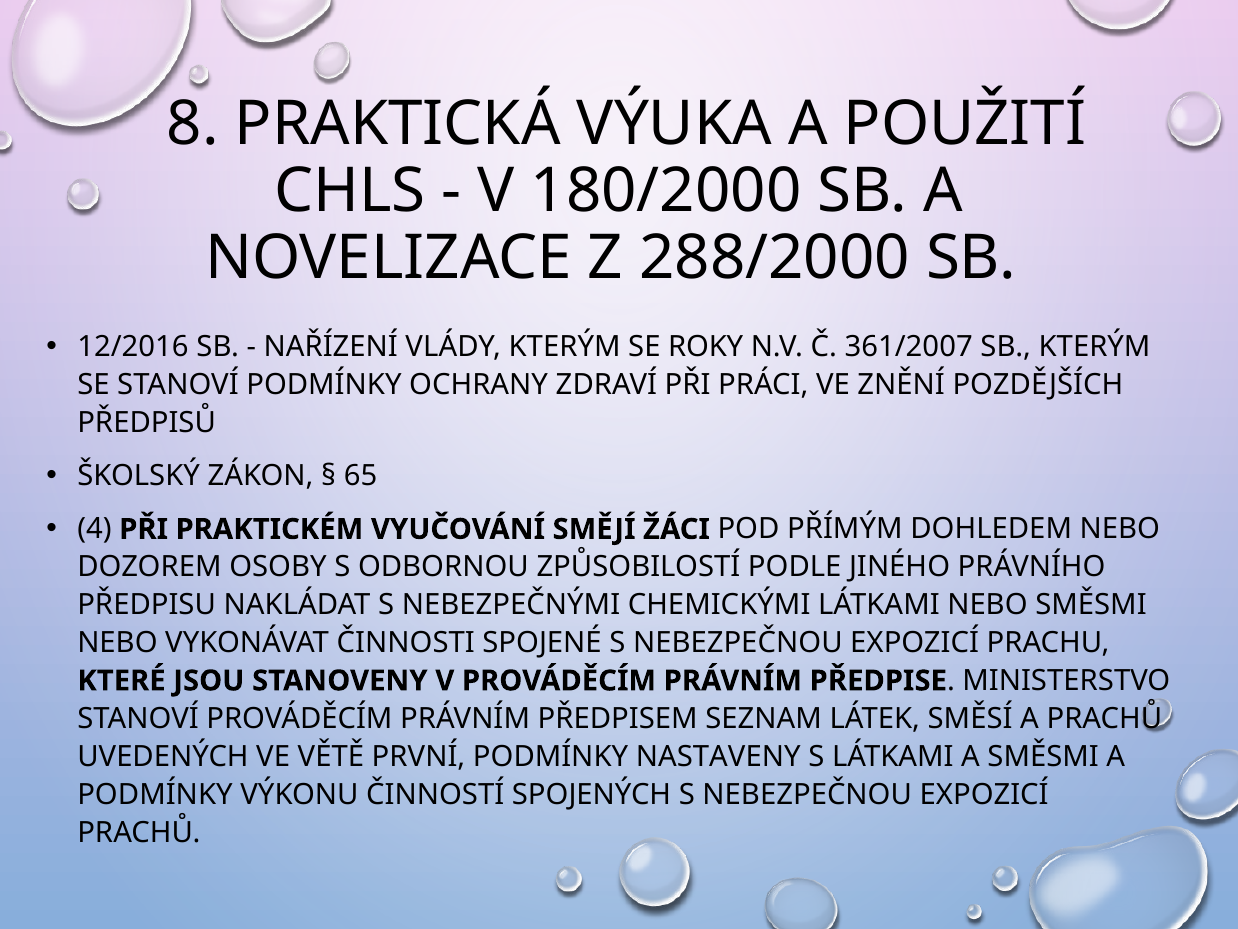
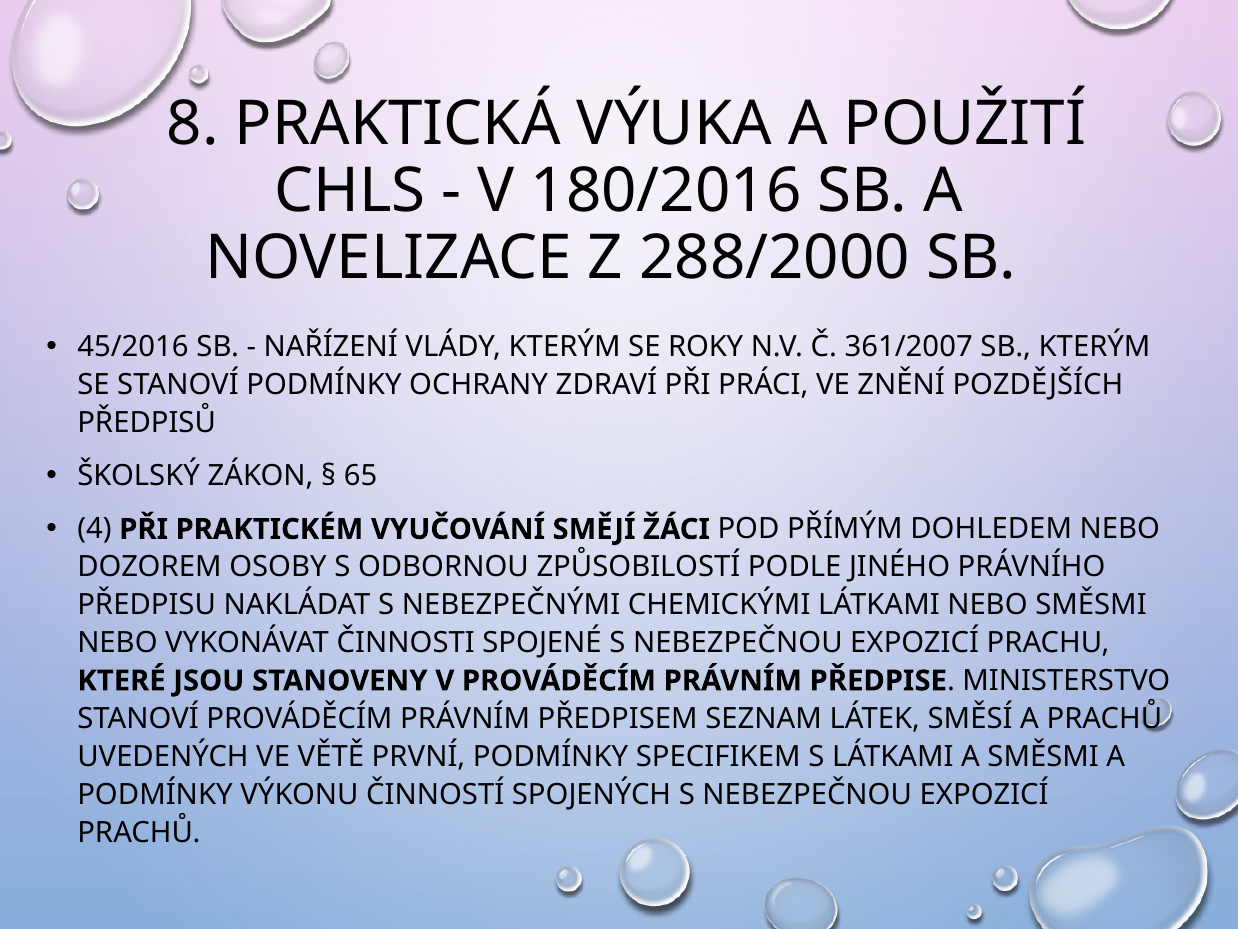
180/2000: 180/2000 -> 180/2016
12/2016: 12/2016 -> 45/2016
NASTAVENY: NASTAVENY -> SPECIFIKEM
